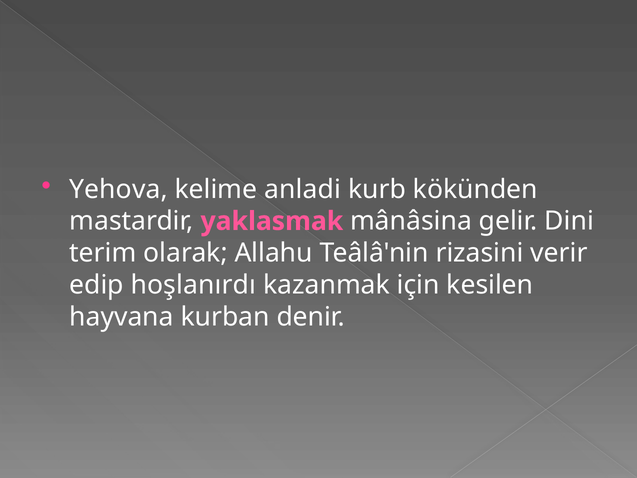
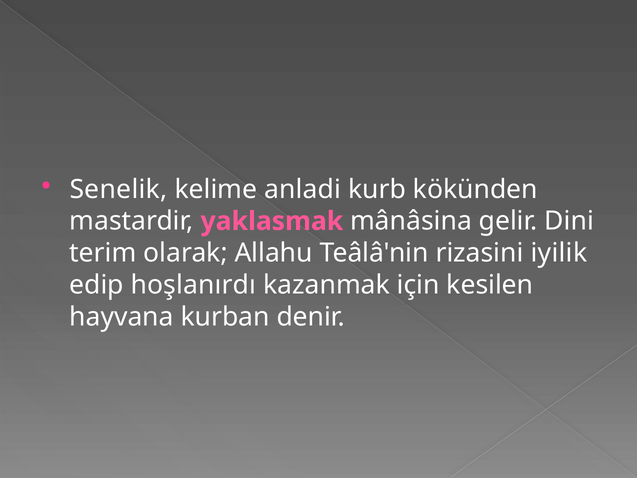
Yehova: Yehova -> Senelik
verir: verir -> iyilik
